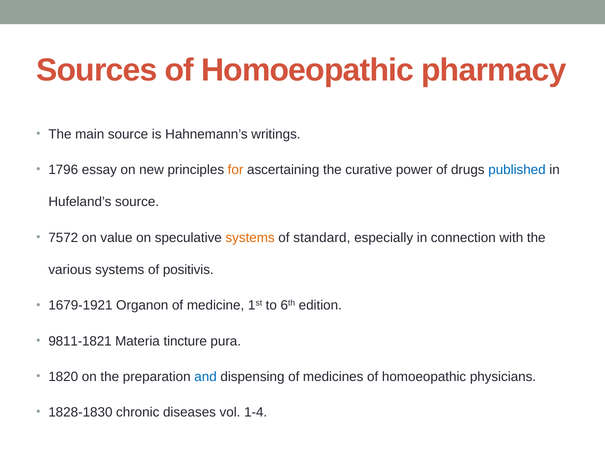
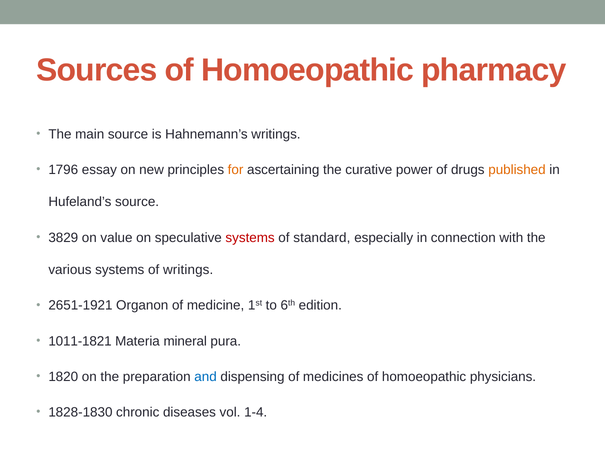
published colour: blue -> orange
7572: 7572 -> 3829
systems at (250, 237) colour: orange -> red
of positivis: positivis -> writings
1679-1921: 1679-1921 -> 2651-1921
9811-1821: 9811-1821 -> 1011-1821
tincture: tincture -> mineral
